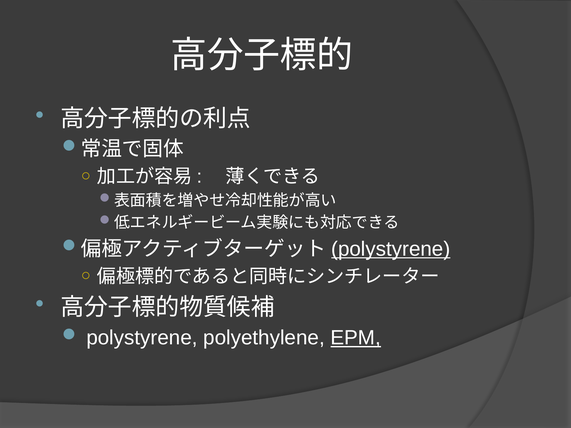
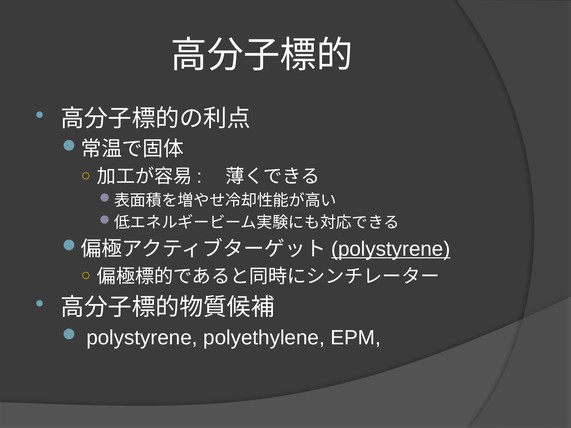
EPM underline: present -> none
